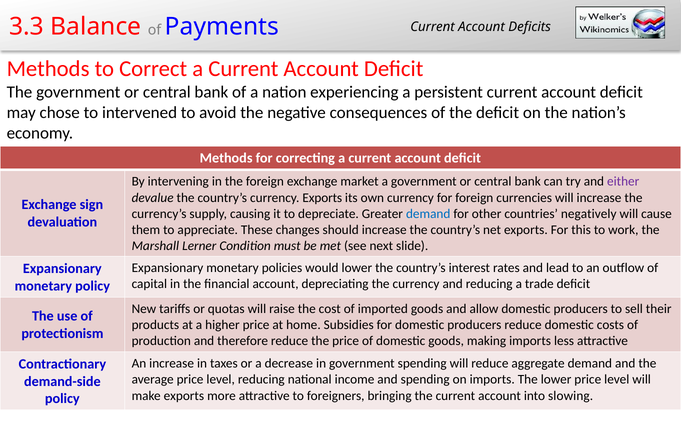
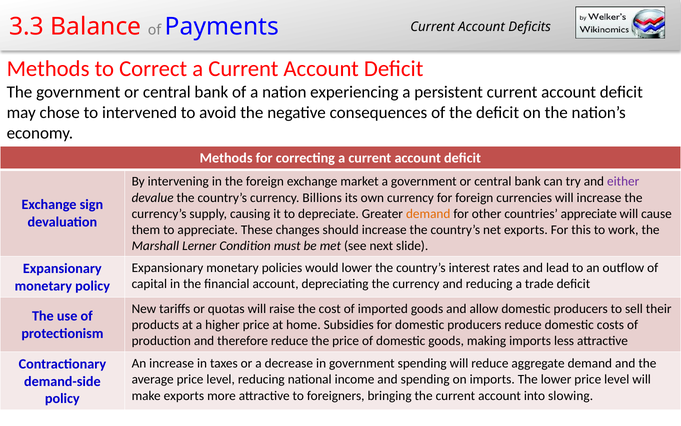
currency Exports: Exports -> Billions
demand at (428, 214) colour: blue -> orange
countries negatively: negatively -> appreciate
